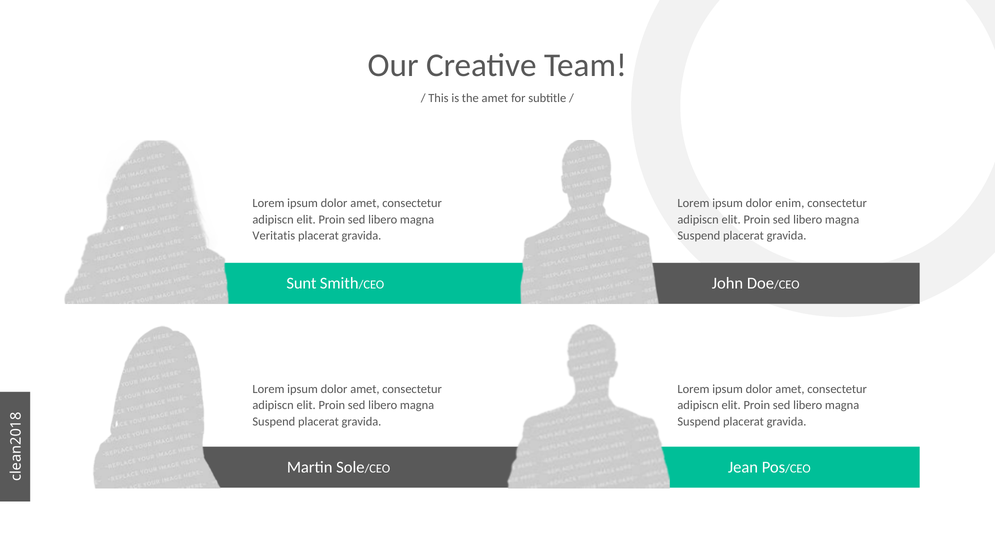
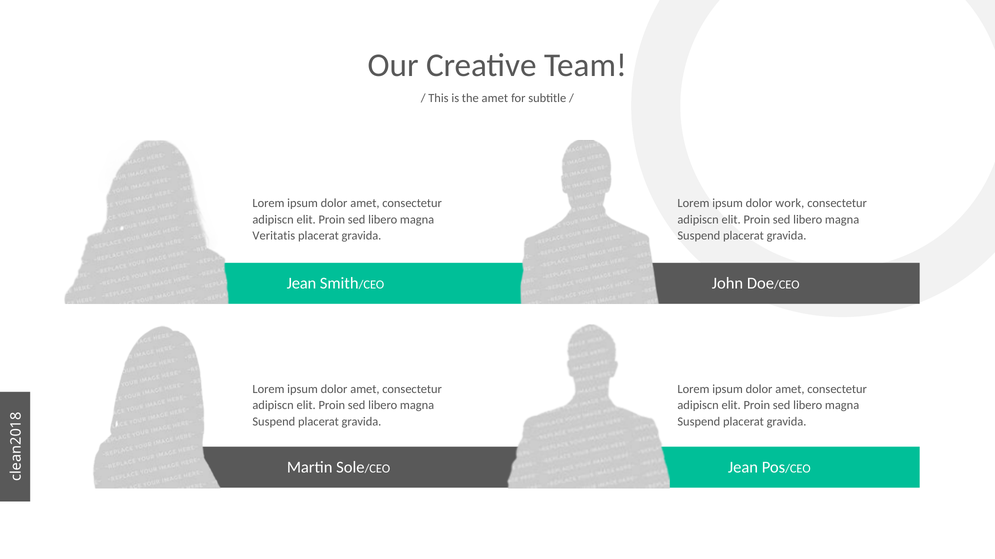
enim: enim -> work
Sunt at (301, 284): Sunt -> Jean
